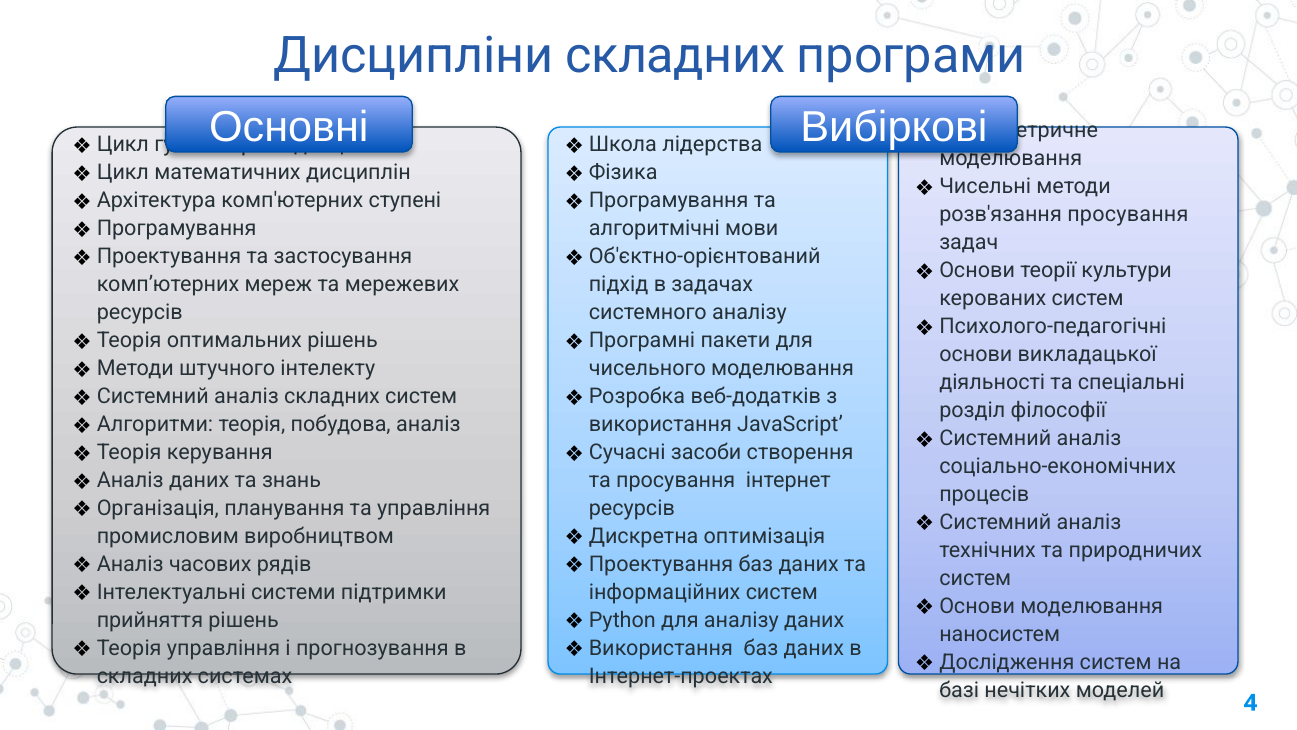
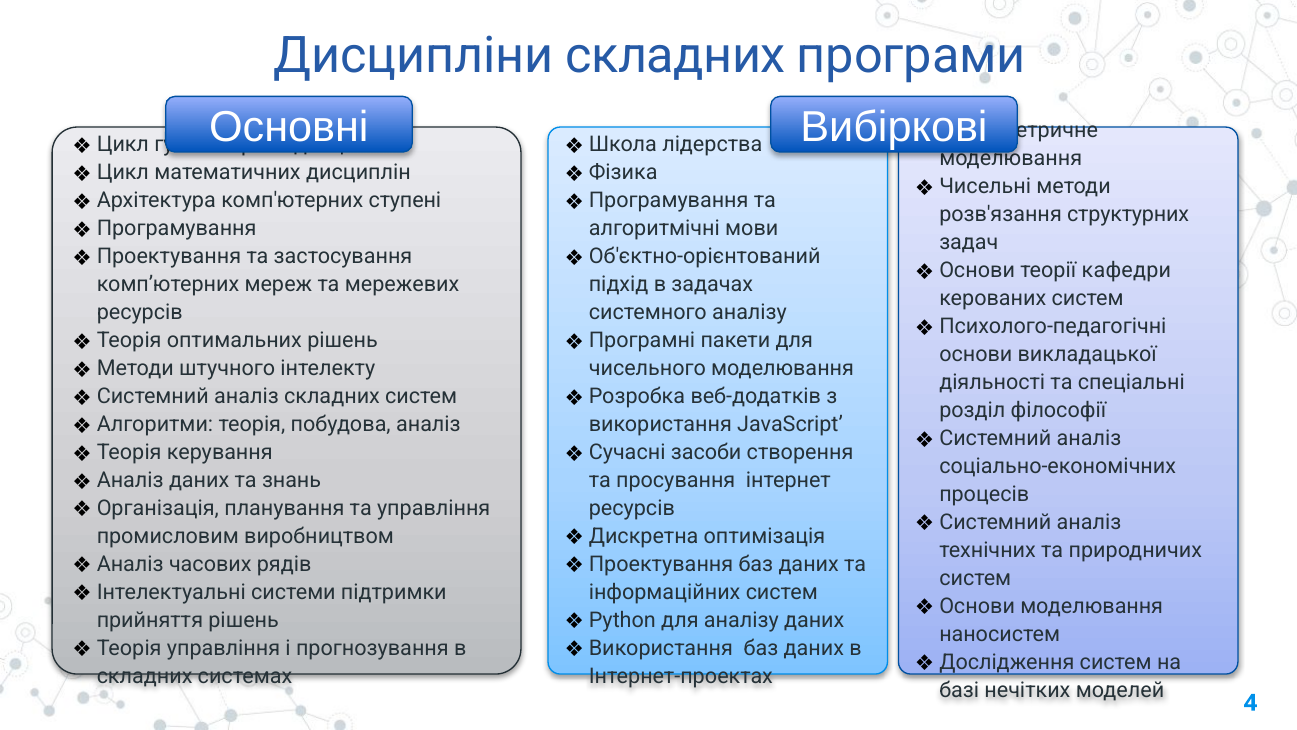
розв'язання просування: просування -> структурних
культури: культури -> кафедри
